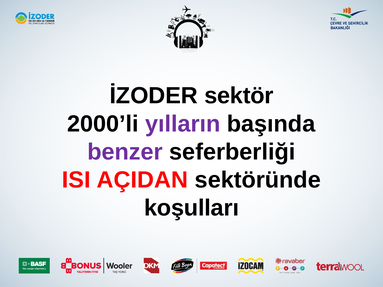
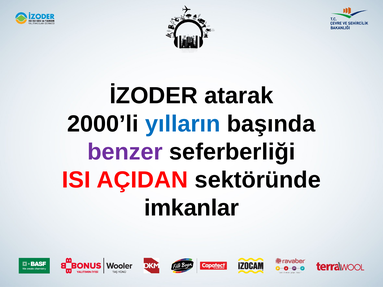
sektör: sektör -> atarak
yılların colour: purple -> blue
koşulları: koşulları -> imkanlar
